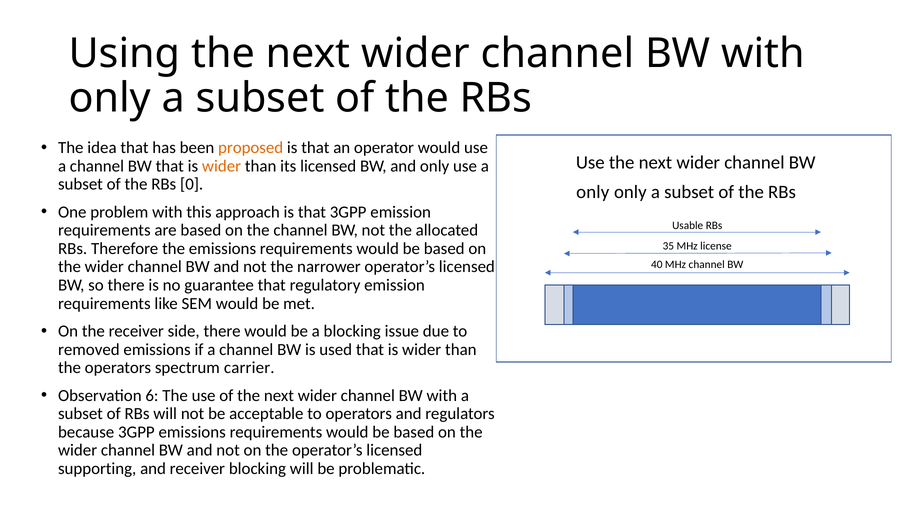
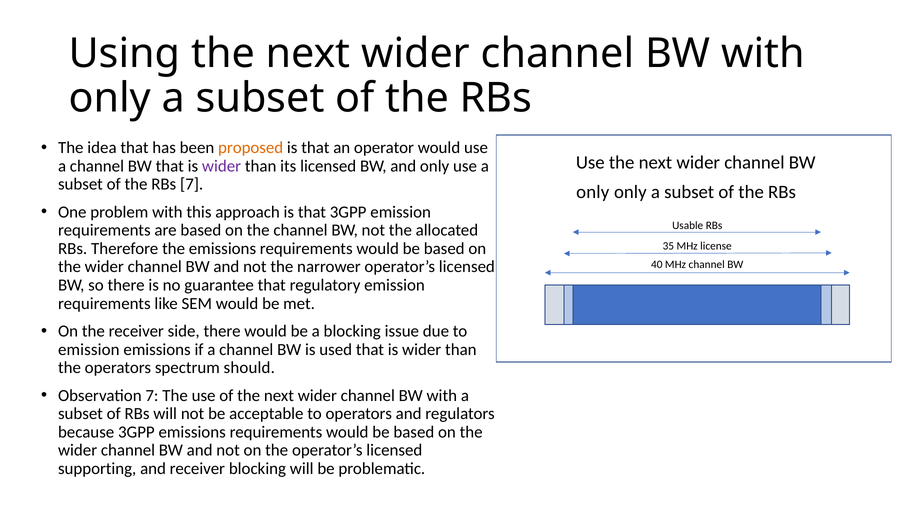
wider at (222, 166) colour: orange -> purple
RBs 0: 0 -> 7
removed at (89, 349): removed -> emission
carrier: carrier -> should
Observation 6: 6 -> 7
